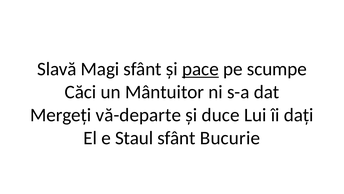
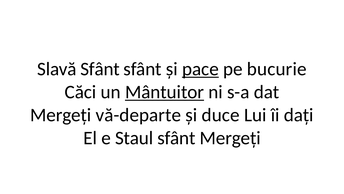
Slavă Magi: Magi -> Sfânt
scumpe: scumpe -> bucurie
Mântuitor underline: none -> present
sfânt Bucurie: Bucurie -> Mergeți
